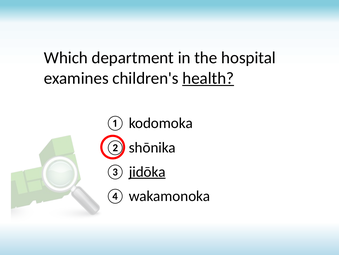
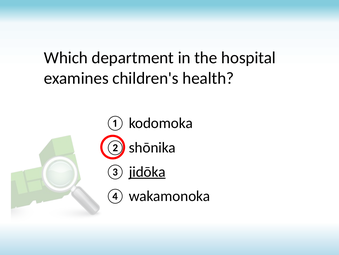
health underline: present -> none
